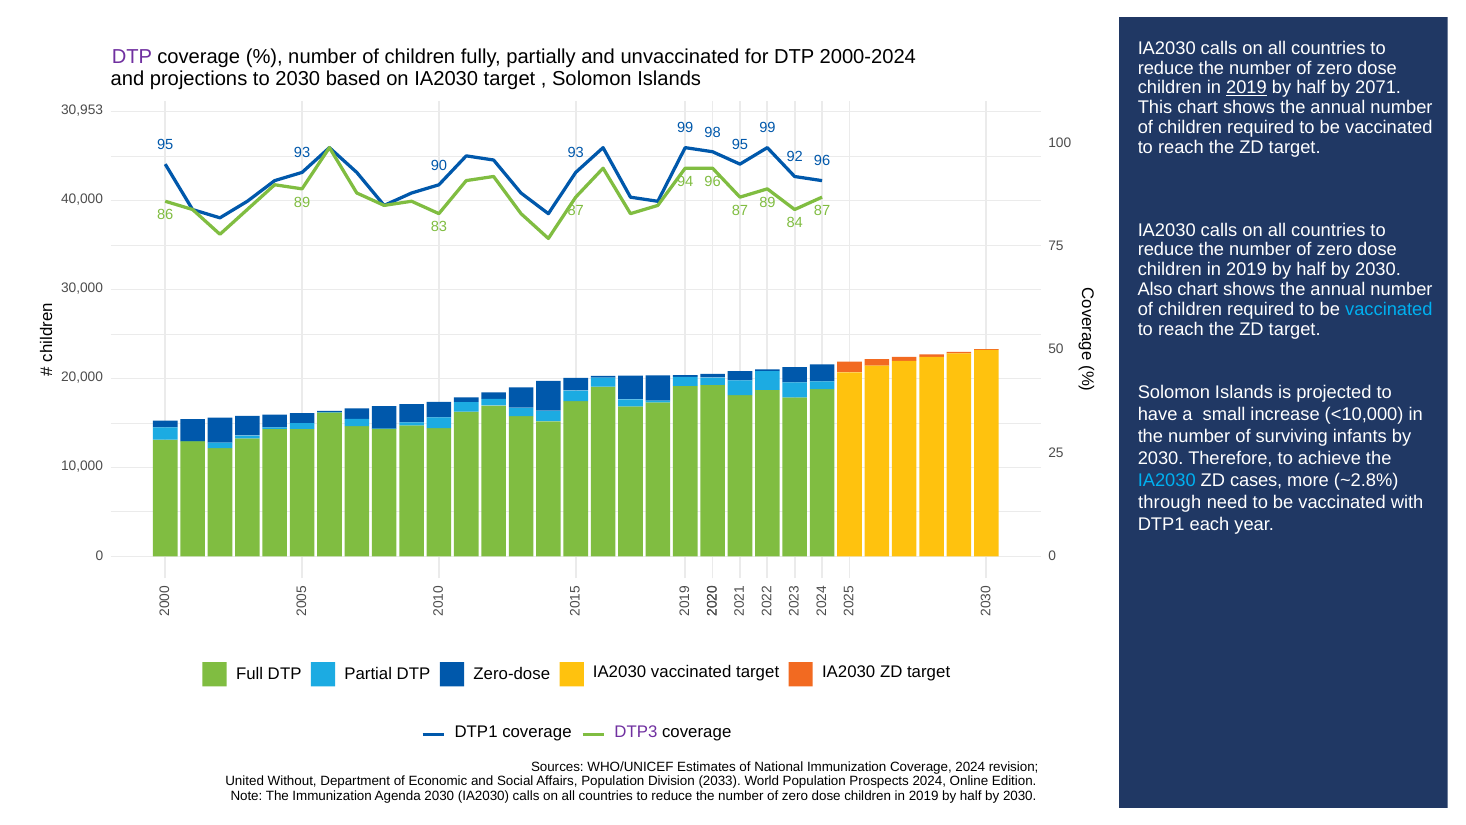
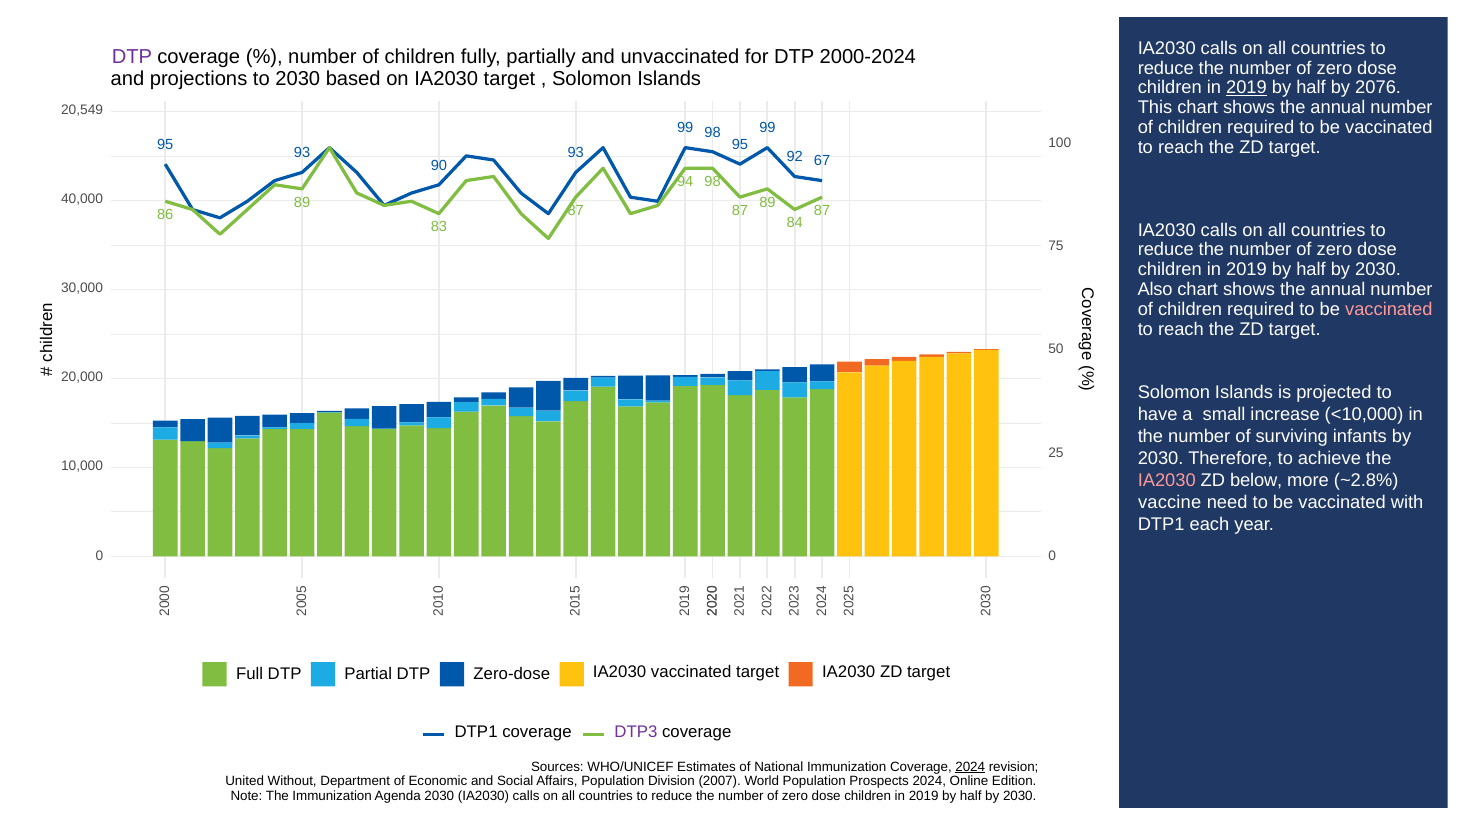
2071: 2071 -> 2076
30,953: 30,953 -> 20,549
92 96: 96 -> 67
94 96: 96 -> 98
vaccinated at (1389, 309) colour: light blue -> pink
IA2030 at (1167, 481) colour: light blue -> pink
cases: cases -> below
through: through -> vaccine
2024 at (970, 767) underline: none -> present
2033: 2033 -> 2007
